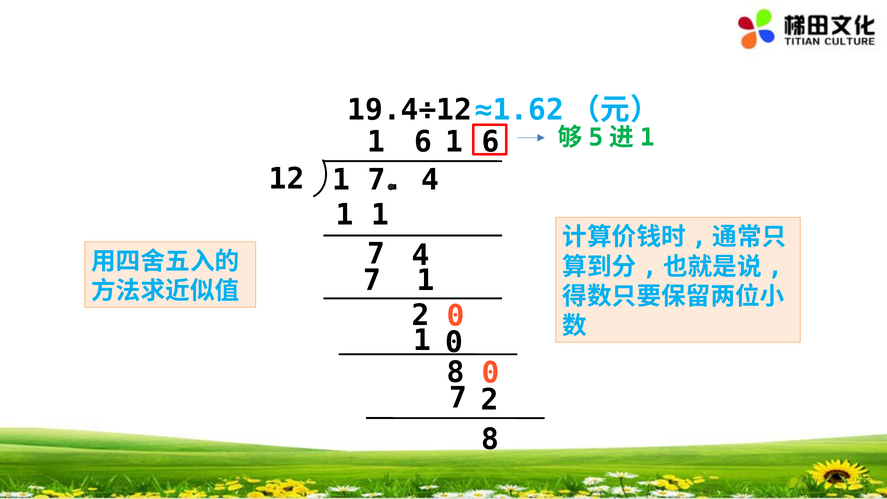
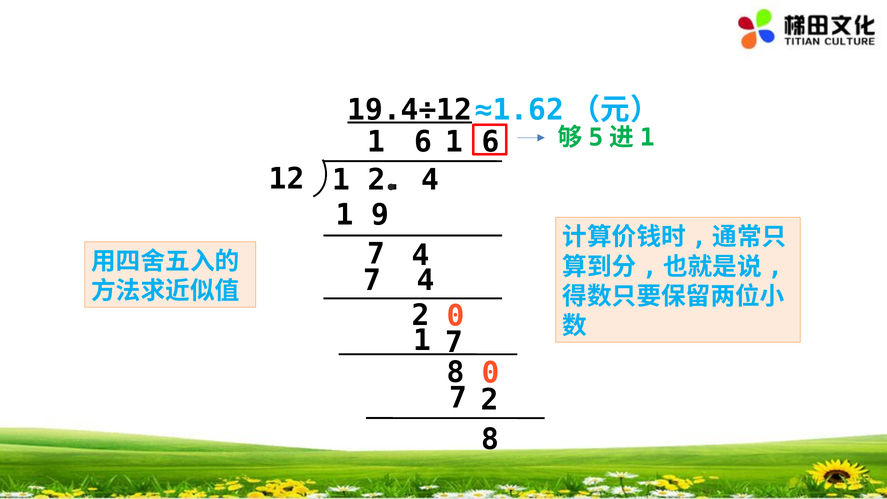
19.4÷12 underline: none -> present
7 at (385, 180): 7 -> 2
1 at (380, 215): 1 -> 9
7 1: 1 -> 4
1 0: 0 -> 7
